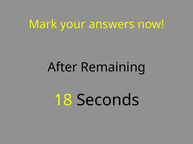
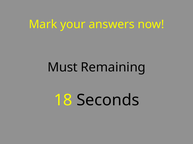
After: After -> Must
